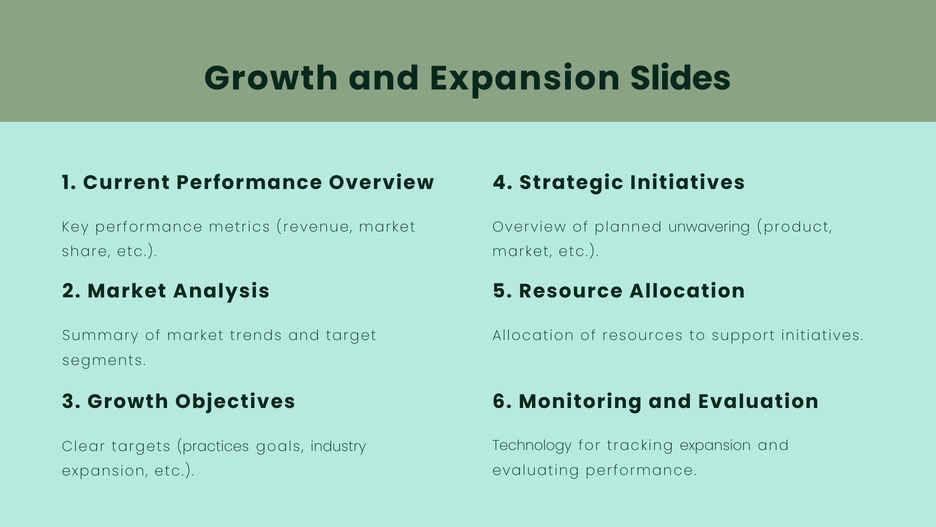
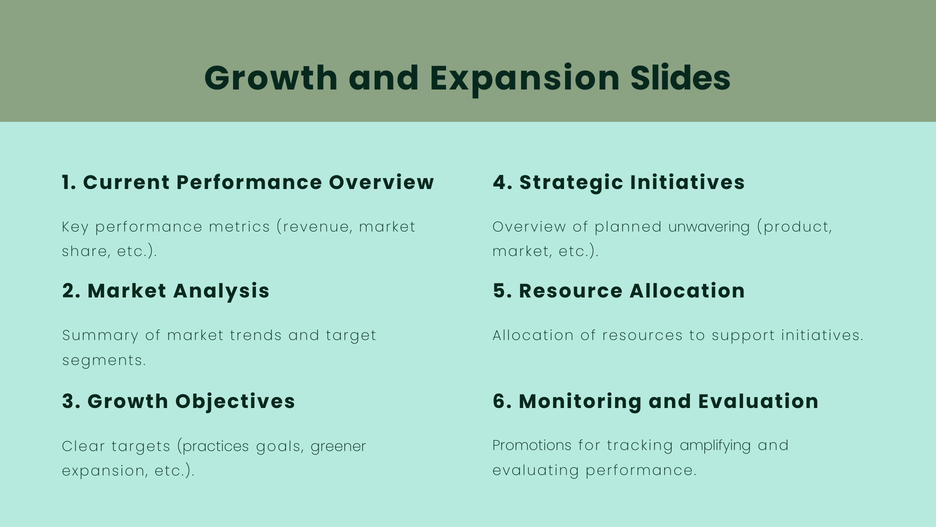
Technology: Technology -> Promotions
tracking expansion: expansion -> amplifying
industry: industry -> greener
